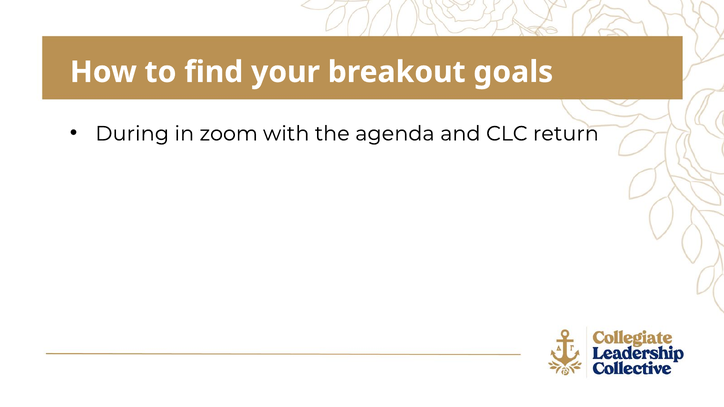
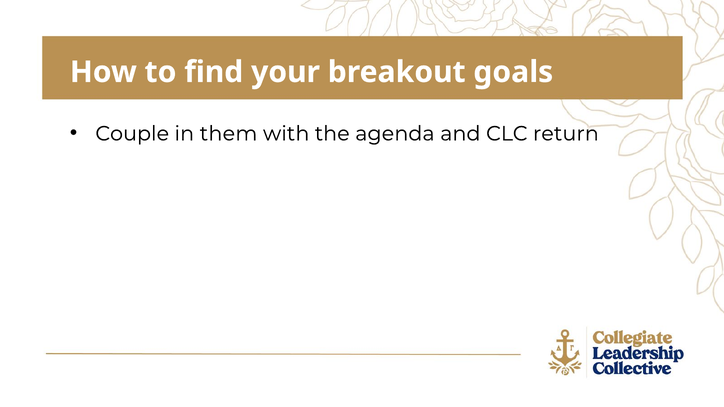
During: During -> Couple
zoom: zoom -> them
